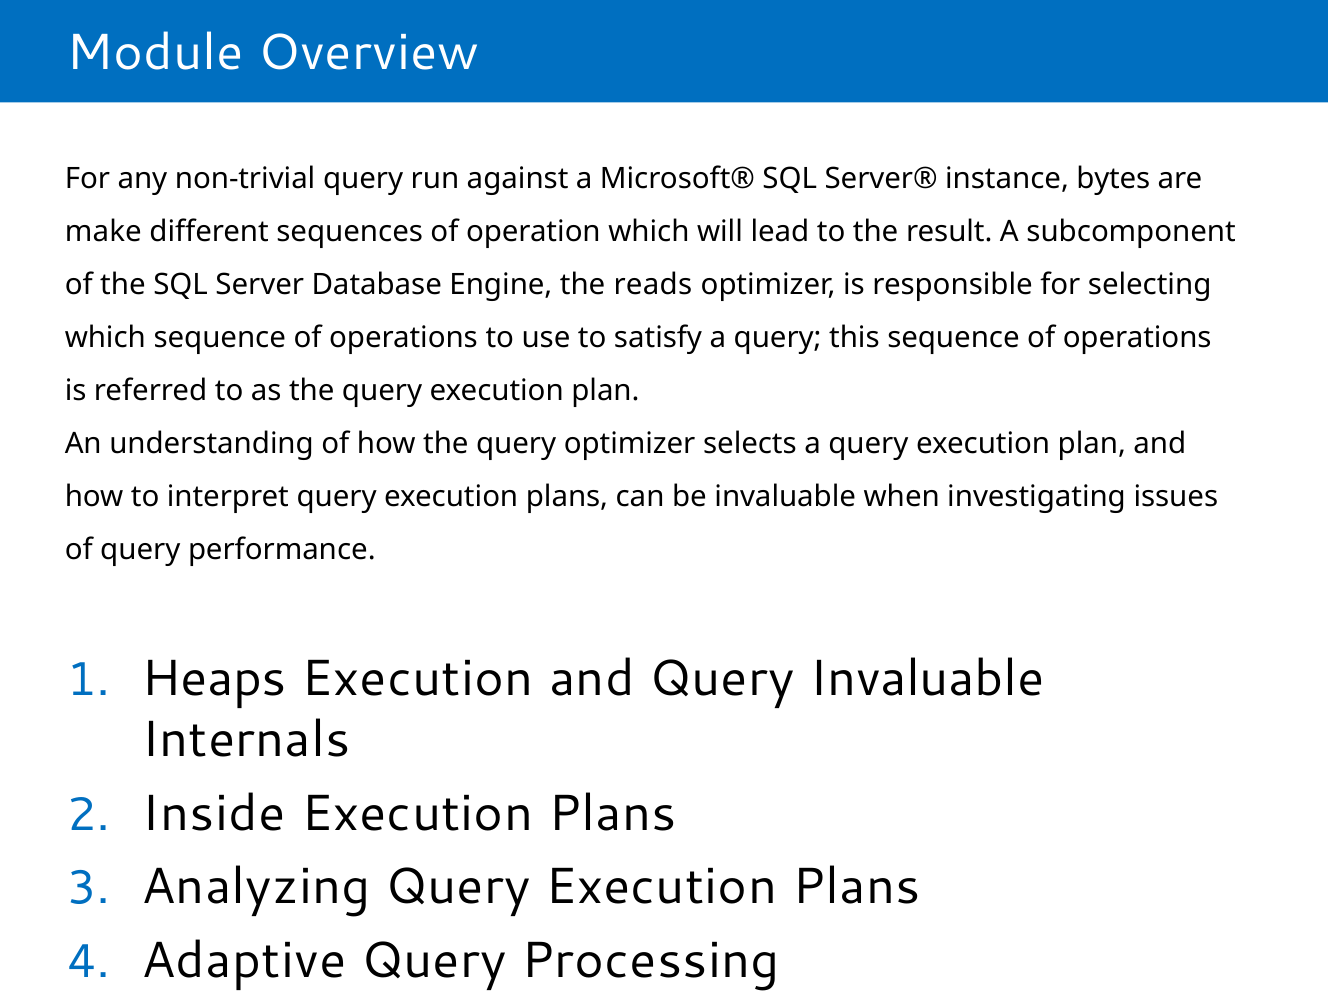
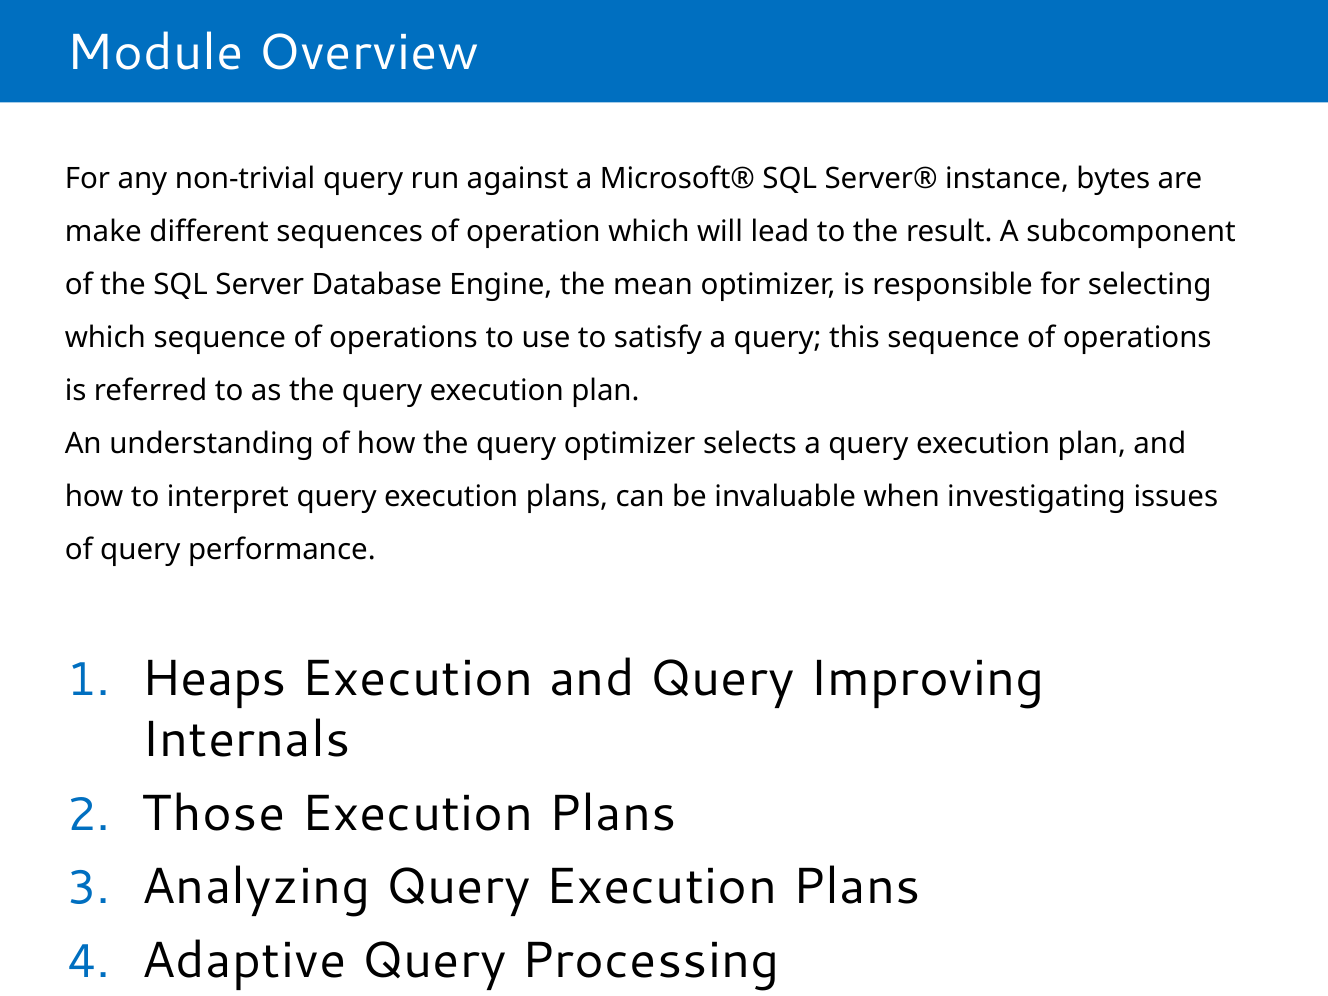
reads: reads -> mean
Query Invaluable: Invaluable -> Improving
Inside: Inside -> Those
